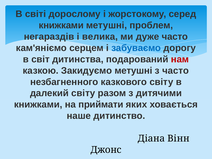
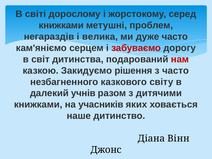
забуваємо colour: blue -> red
Закидуємо метушні: метушні -> рішення
далекий світу: світу -> учнів
приймати: приймати -> учасників
